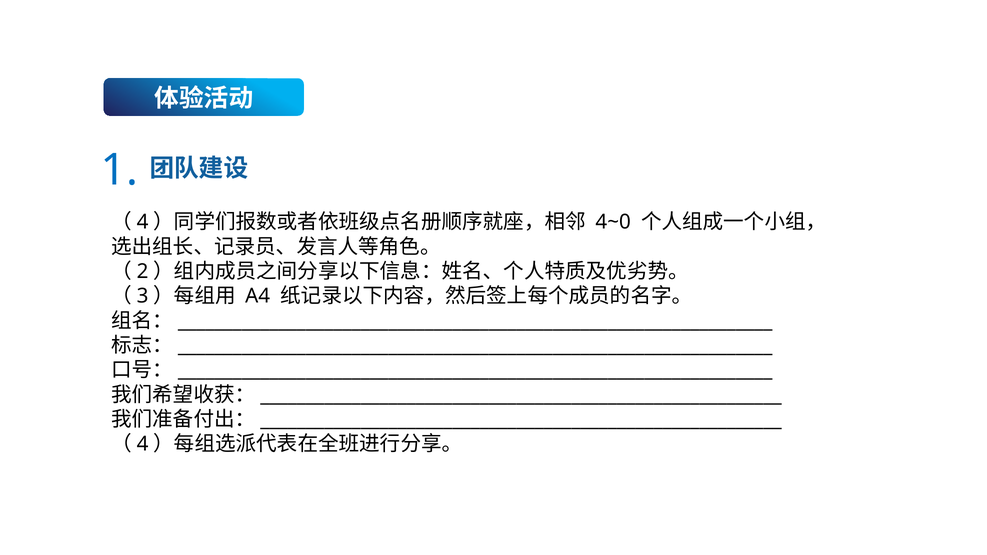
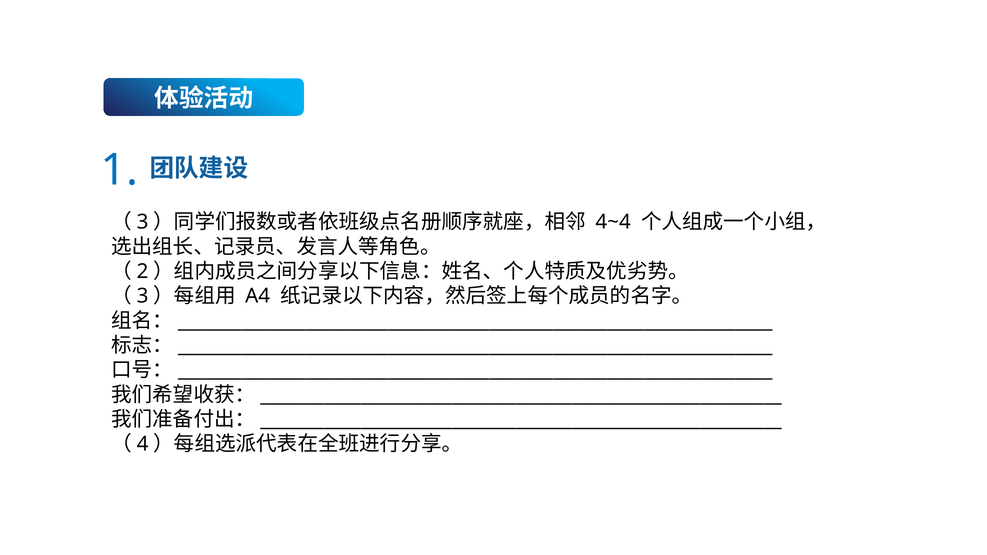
4 at (143, 222): 4 -> 3
4~0: 4~0 -> 4~4
